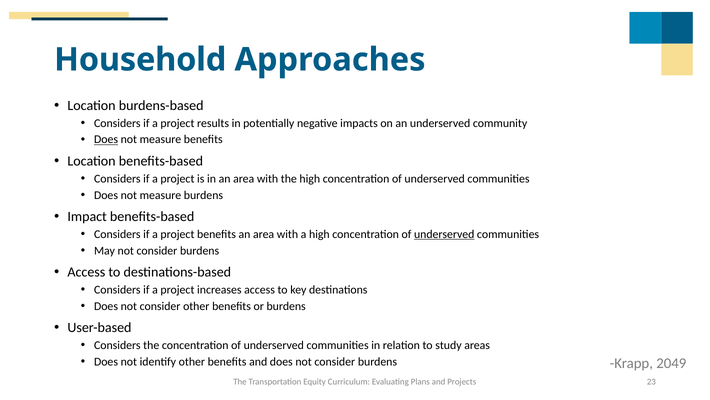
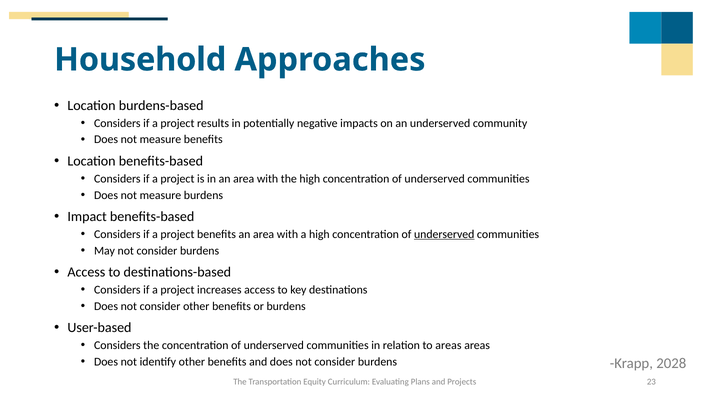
Does at (106, 139) underline: present -> none
to study: study -> areas
2049: 2049 -> 2028
